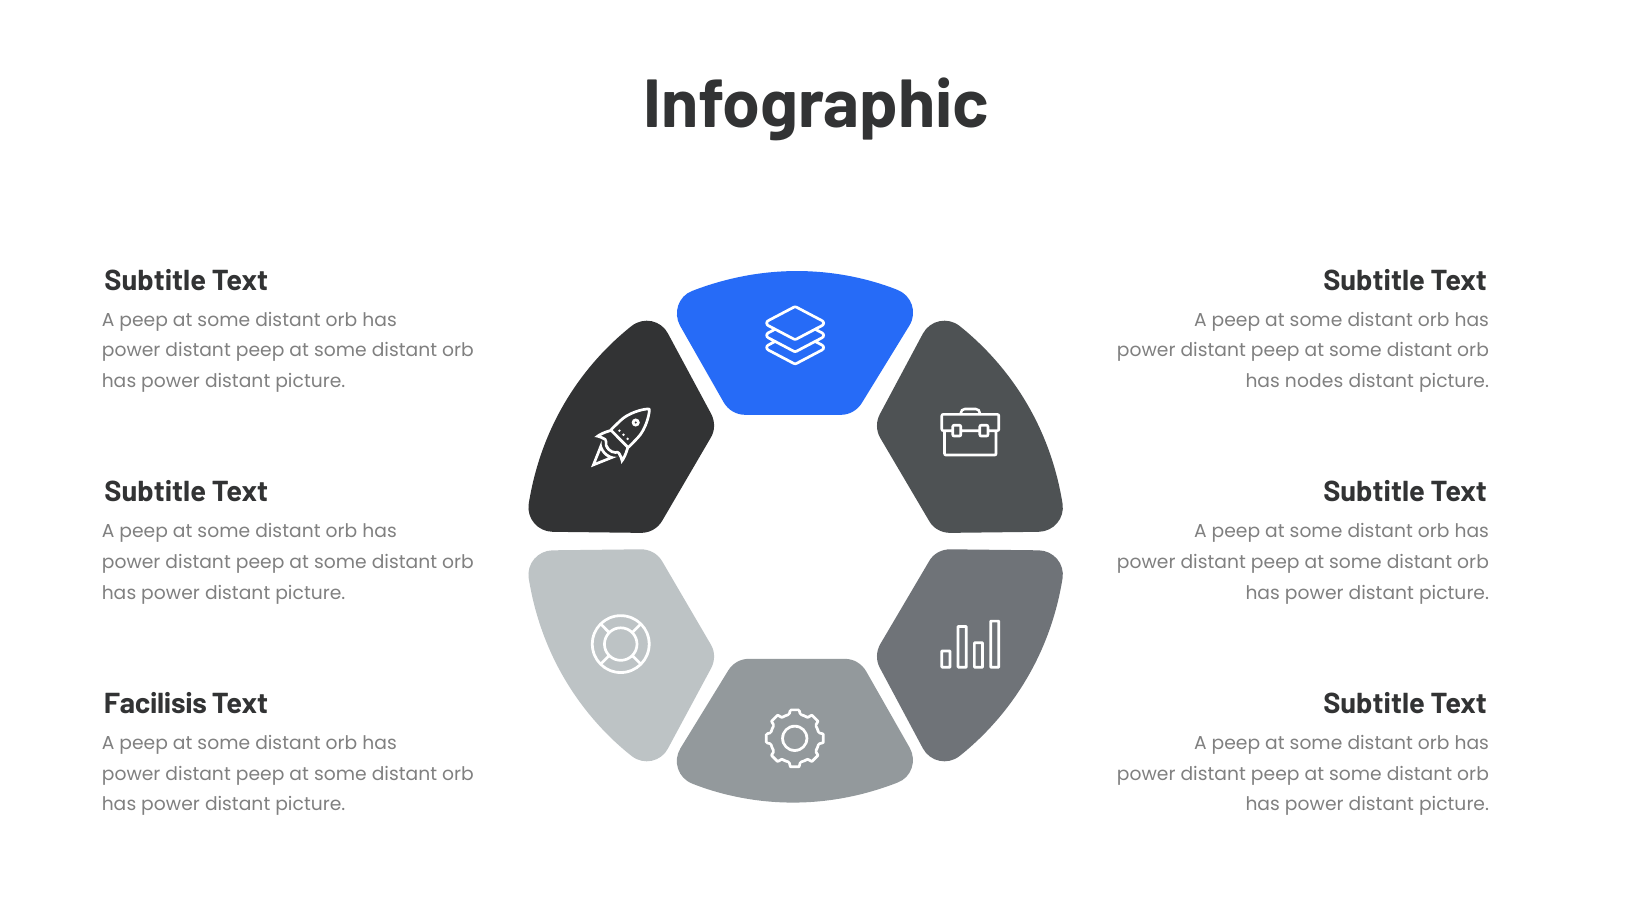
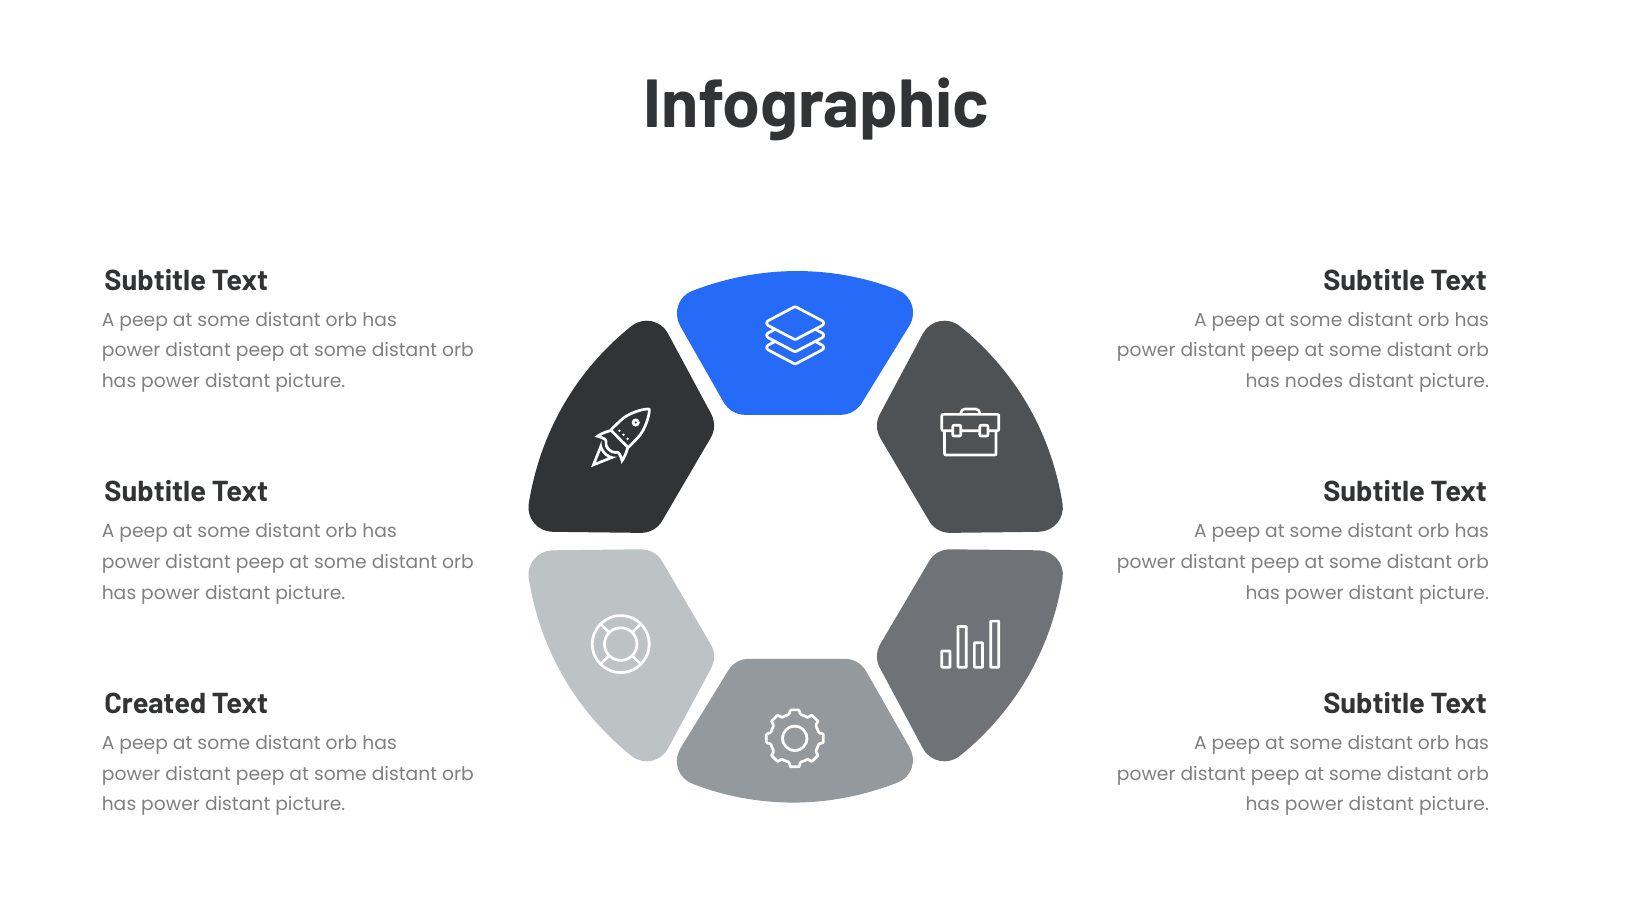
Facilisis: Facilisis -> Created
